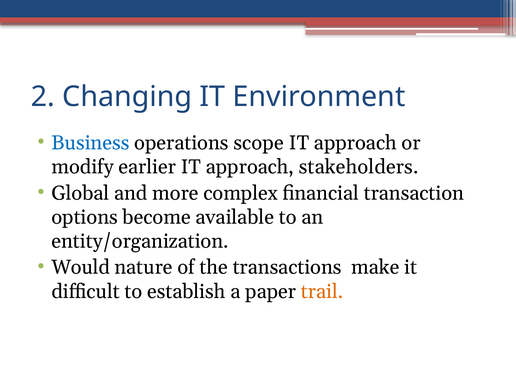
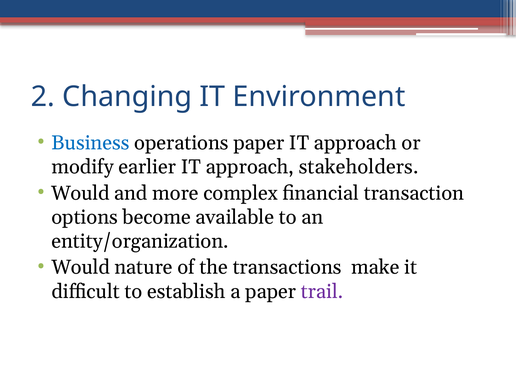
operations scope: scope -> paper
Global at (80, 193): Global -> Would
trail colour: orange -> purple
